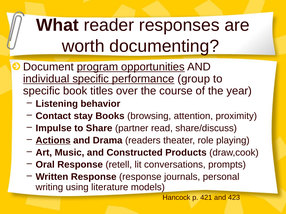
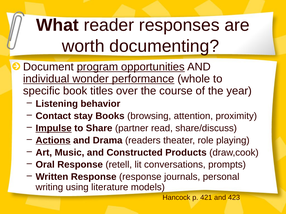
individual specific: specific -> wonder
group: group -> whole
Impulse underline: none -> present
